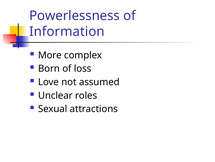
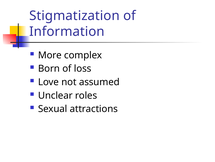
Powerlessness: Powerlessness -> Stigmatization
